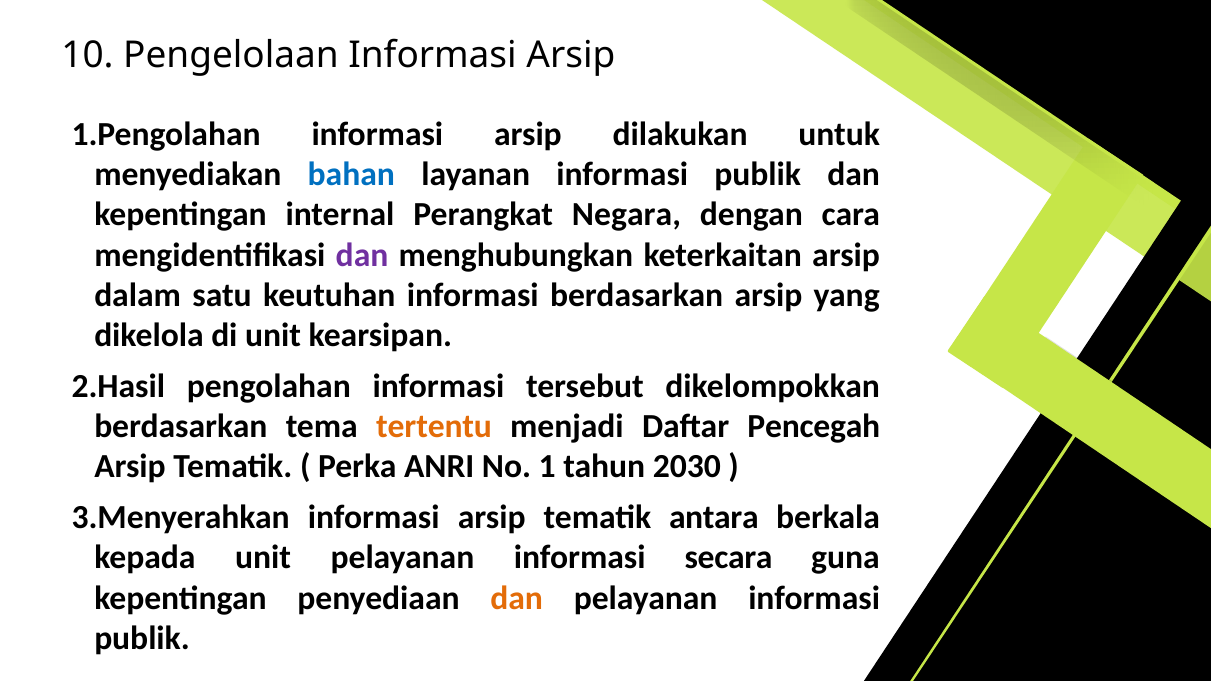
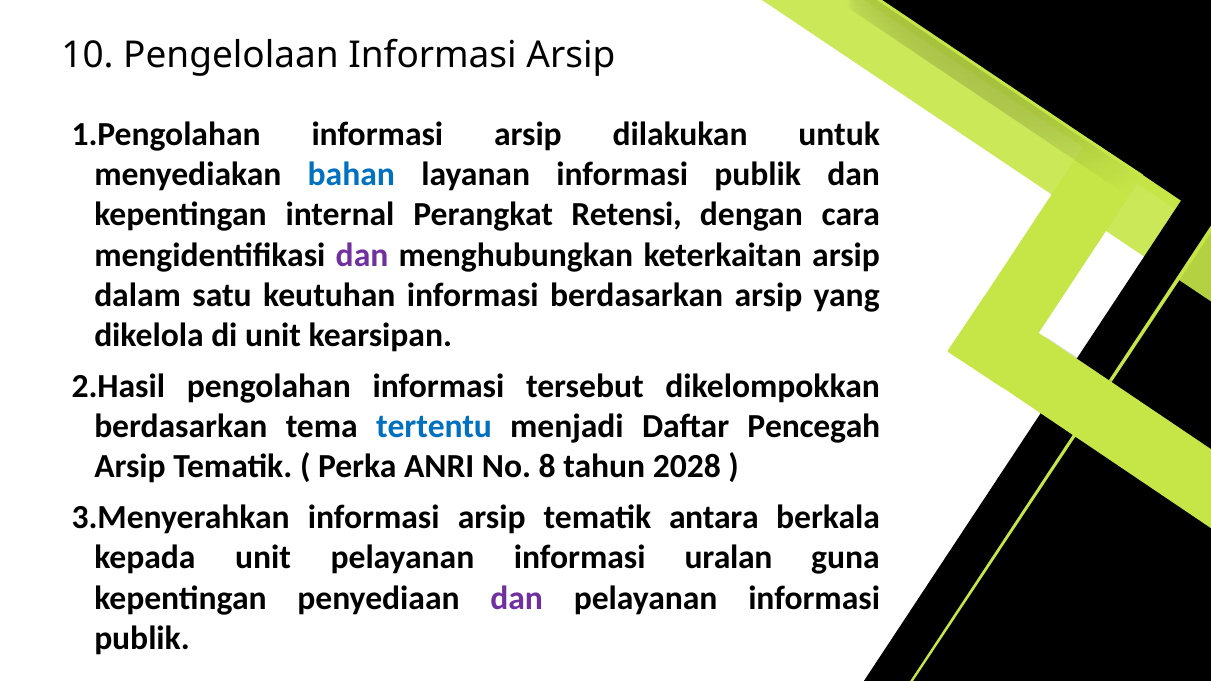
Negara: Negara -> Retensi
tertentu colour: orange -> blue
1: 1 -> 8
2030: 2030 -> 2028
secara: secara -> uralan
dan at (517, 598) colour: orange -> purple
